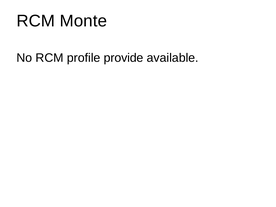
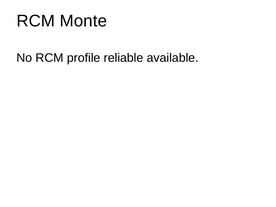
provide: provide -> reliable
